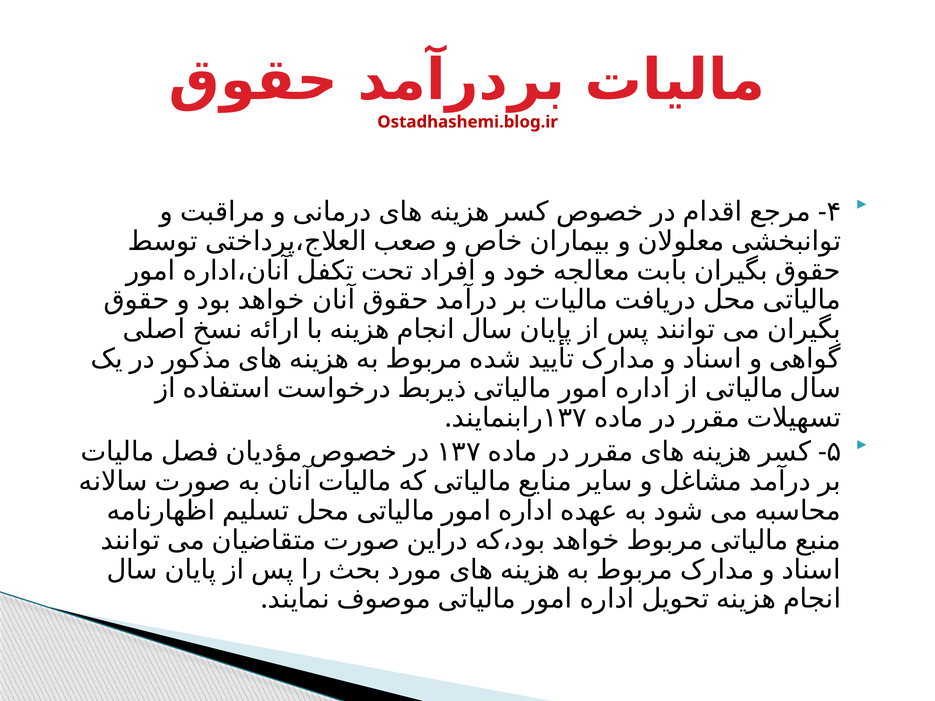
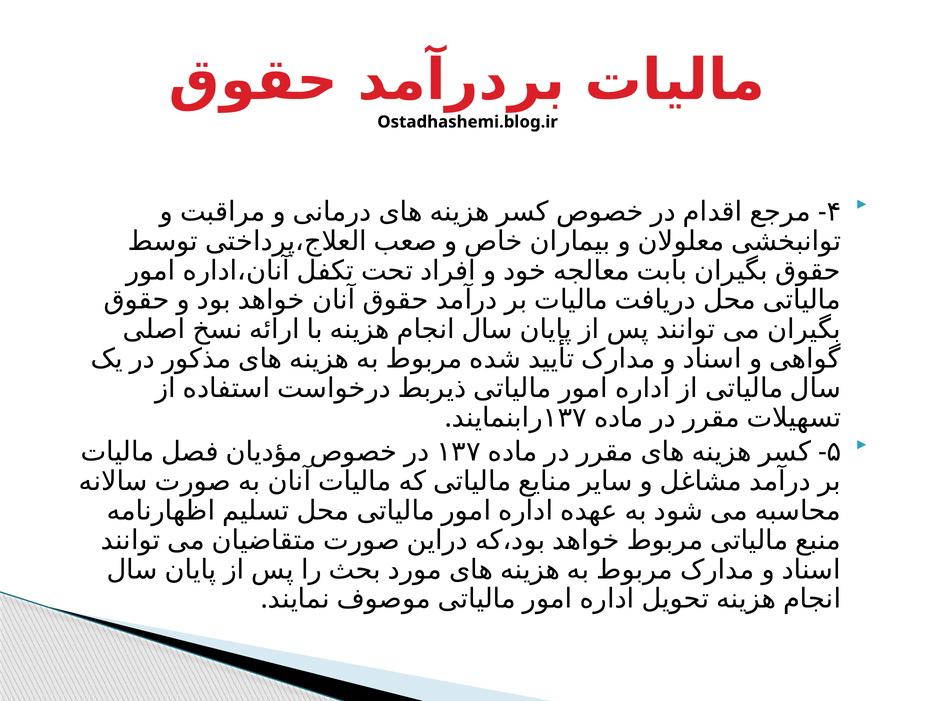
Ostadhashemi.blog.ir colour: red -> black
